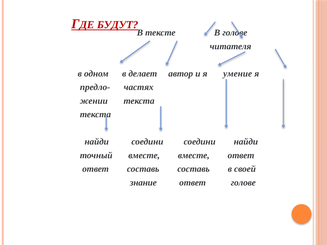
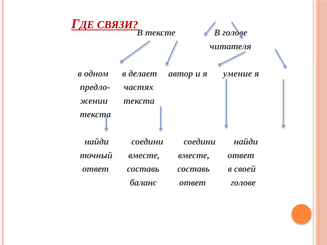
БУДУТ: БУДУТ -> СВЯЗИ
знание: знание -> баланс
